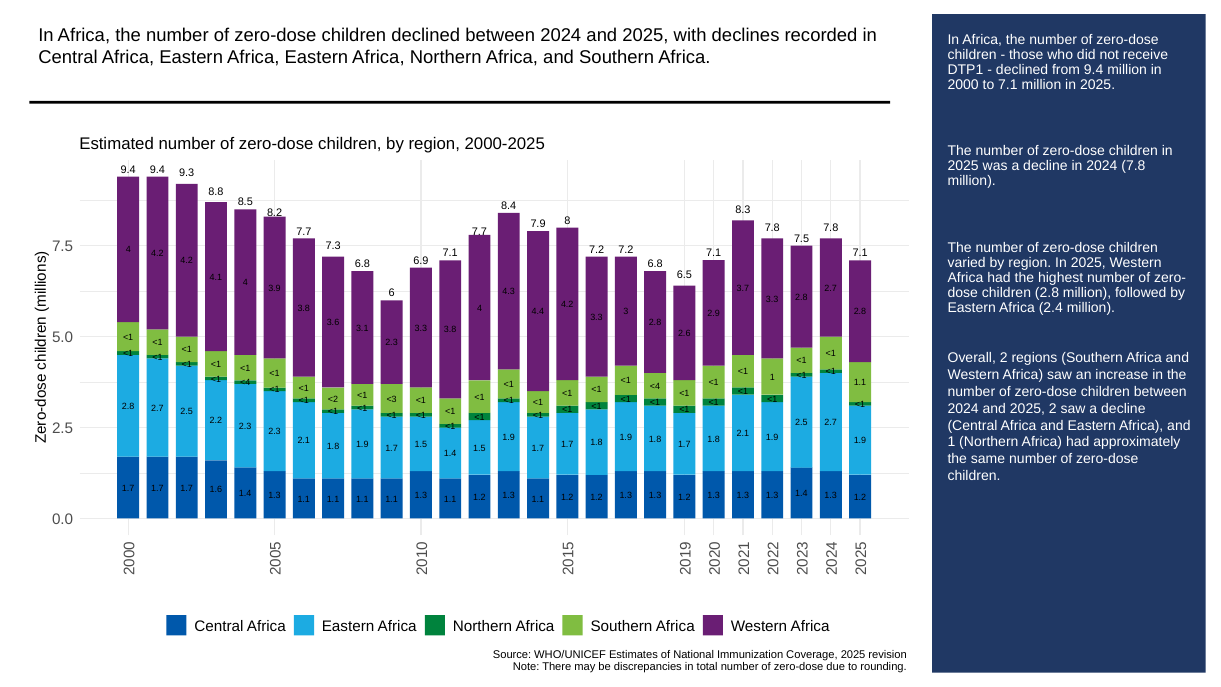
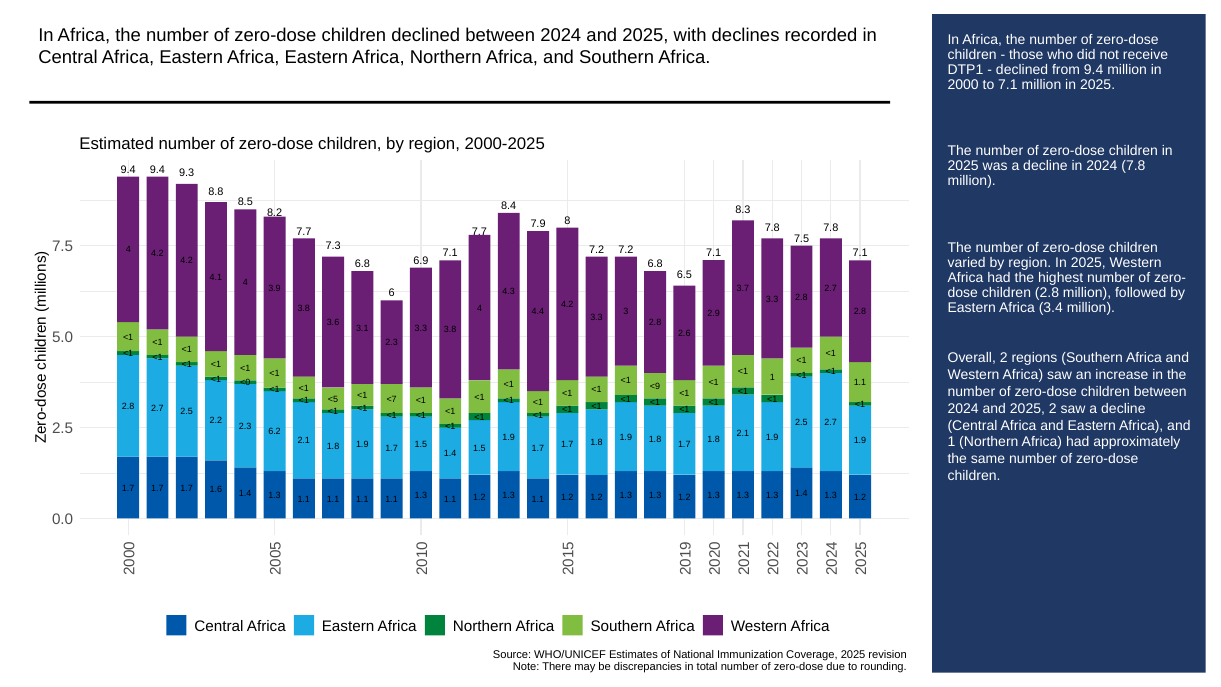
2.4: 2.4 -> 3.4
<4 at (245, 383): <4 -> <0
<4 at (655, 386): <4 -> <9
<2: <2 -> <5
<3: <3 -> <7
2.3 at (275, 432): 2.3 -> 6.2
